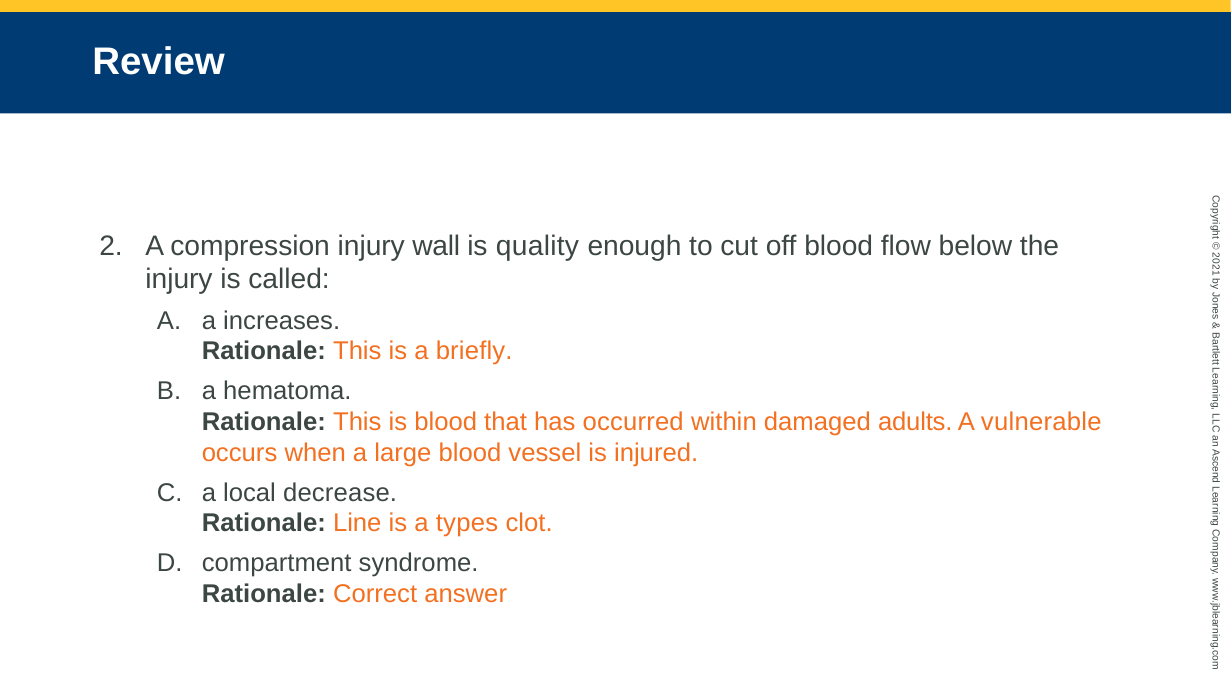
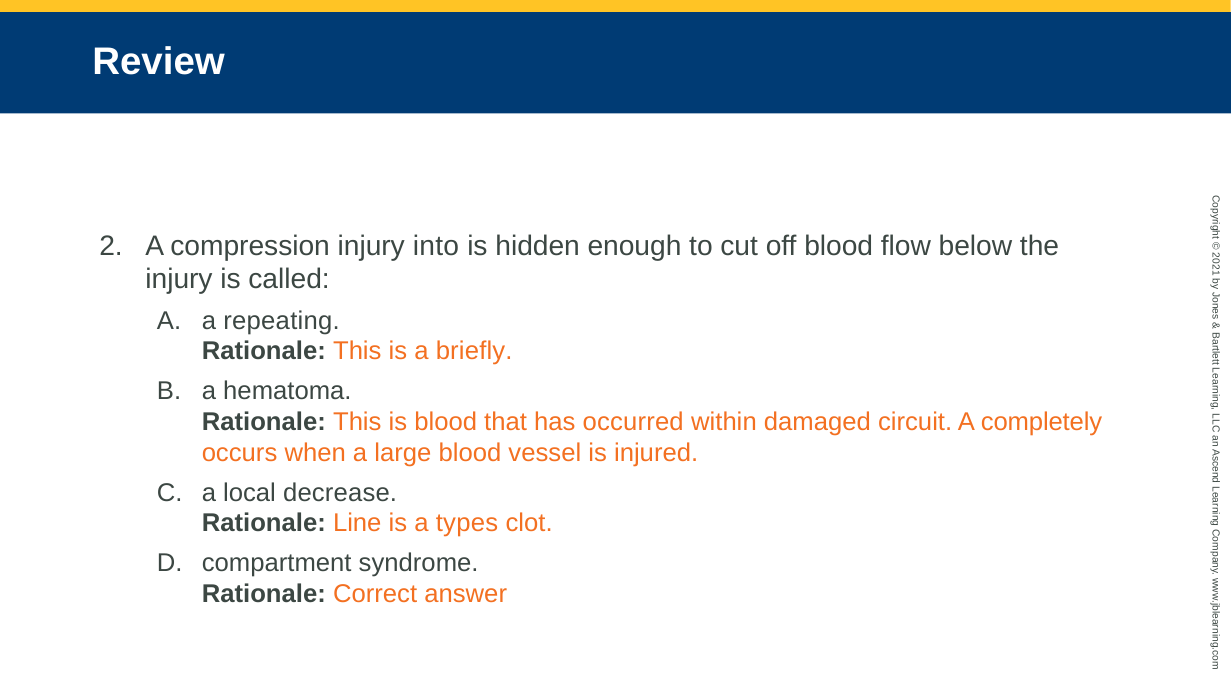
wall: wall -> into
quality: quality -> hidden
increases: increases -> repeating
adults: adults -> circuit
vulnerable: vulnerable -> completely
